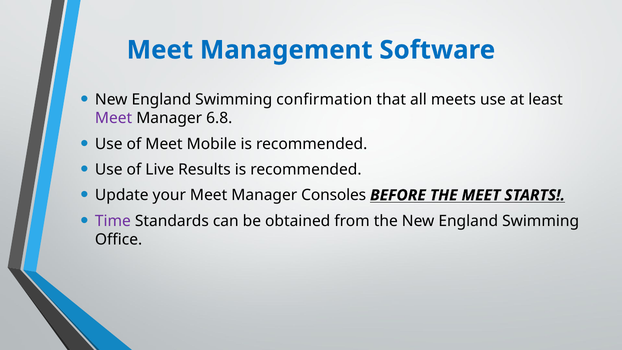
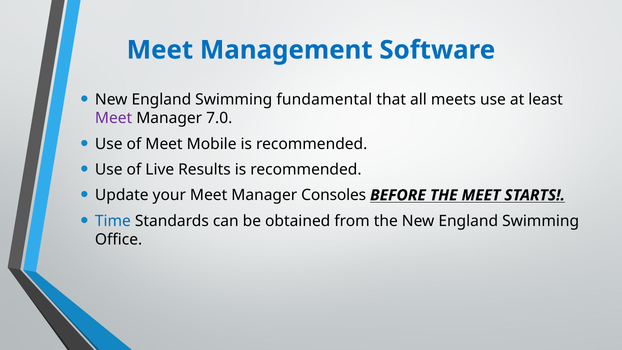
confirmation: confirmation -> fundamental
6.8: 6.8 -> 7.0
Time colour: purple -> blue
